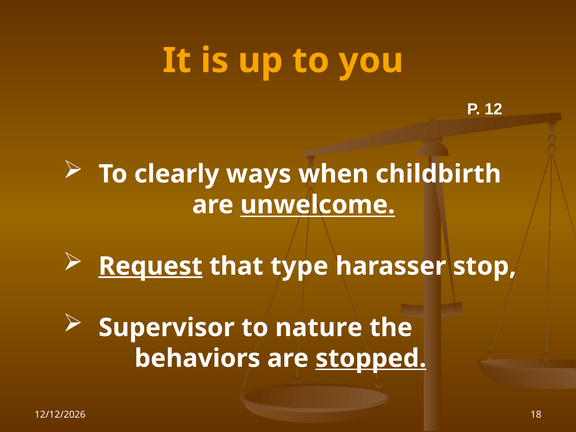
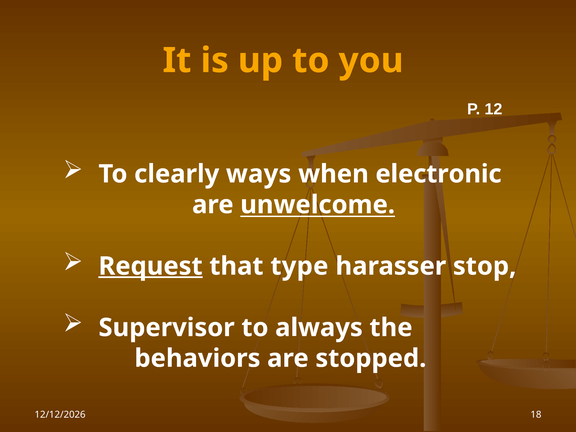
childbirth: childbirth -> electronic
nature: nature -> always
stopped underline: present -> none
